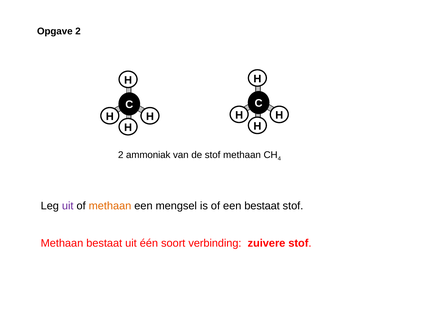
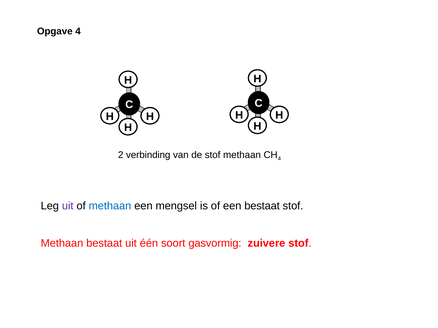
Opgave 2: 2 -> 4
ammoniak: ammoniak -> verbinding
methaan at (110, 206) colour: orange -> blue
verbinding: verbinding -> gasvormig
